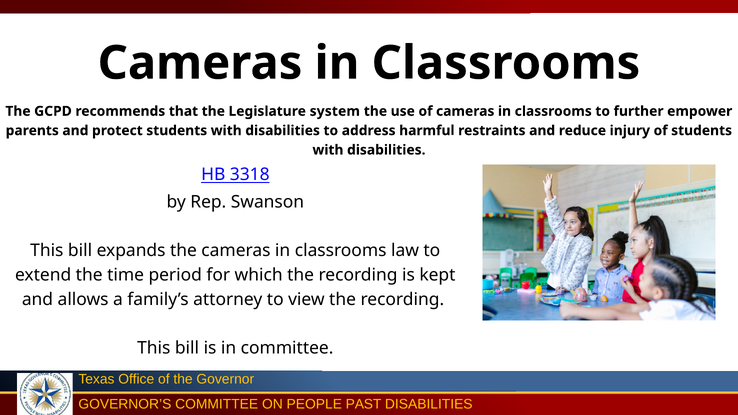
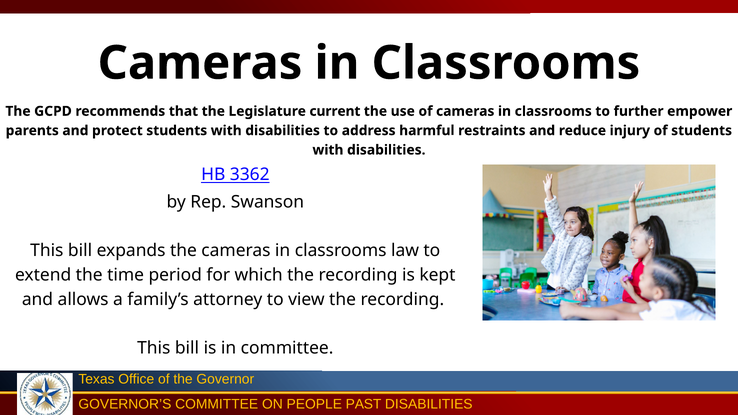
system: system -> current
3318: 3318 -> 3362
